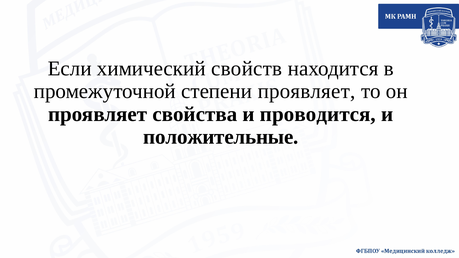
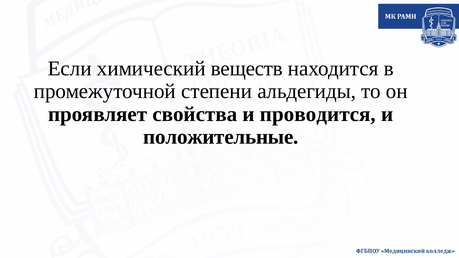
свойств: свойств -> веществ
степени проявляет: проявляет -> альдегиды
